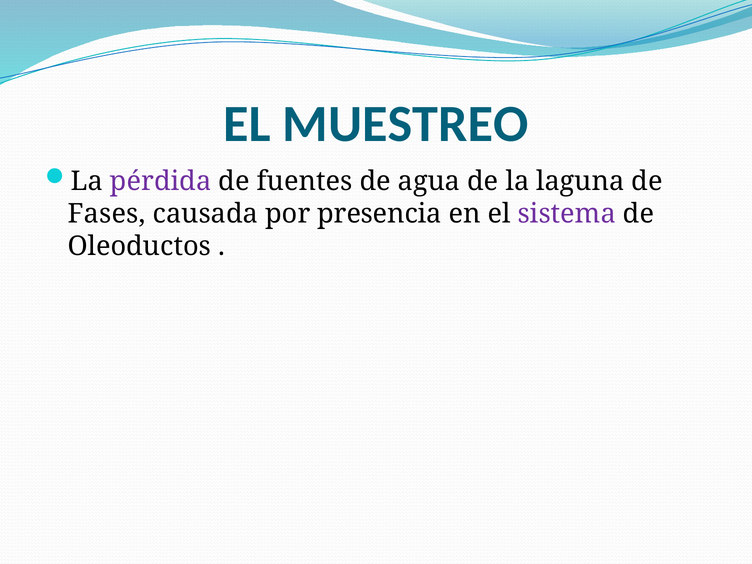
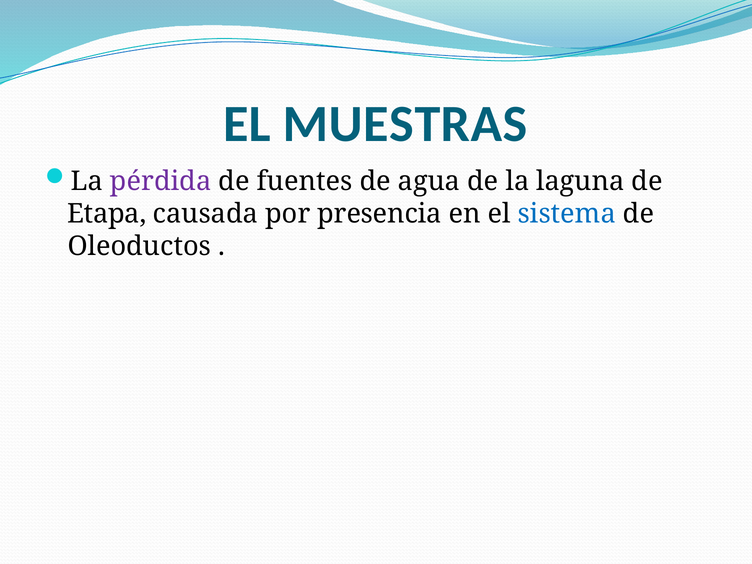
MUESTREO: MUESTREO -> MUESTRAS
Fases: Fases -> Etapa
sistema colour: purple -> blue
